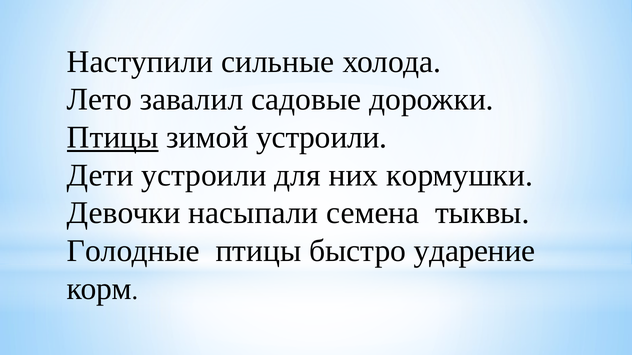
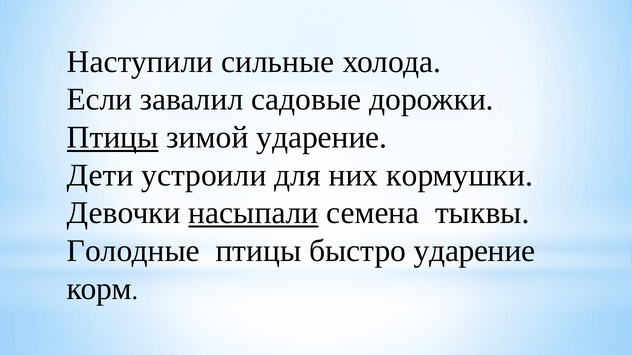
Лето: Лето -> Если
зимой устроили: устроили -> ударение
насыпали underline: none -> present
